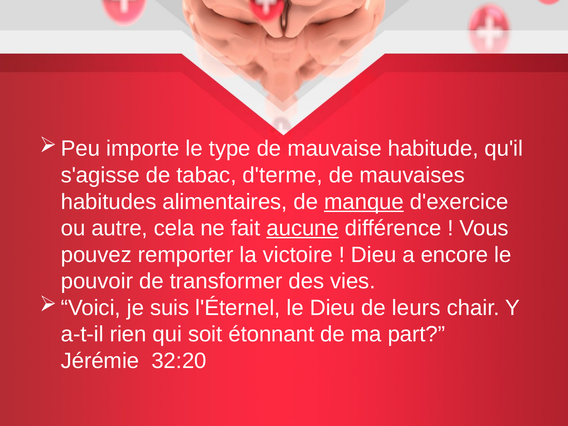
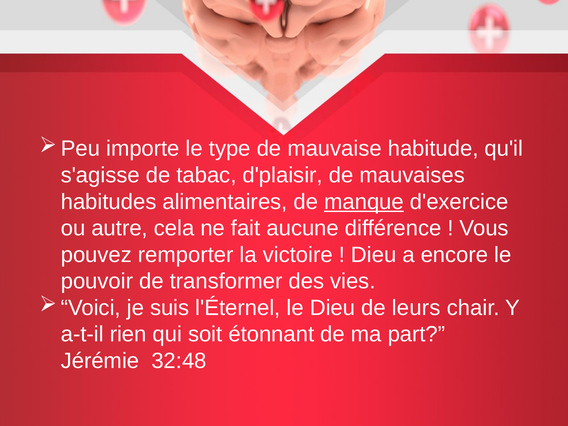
d'terme: d'terme -> d'plaisir
aucune underline: present -> none
32:20: 32:20 -> 32:48
